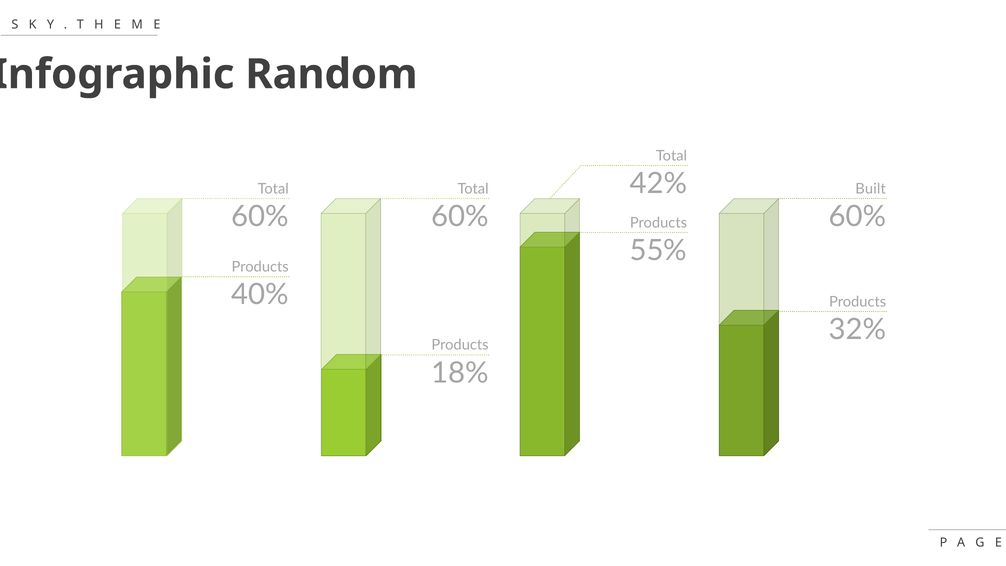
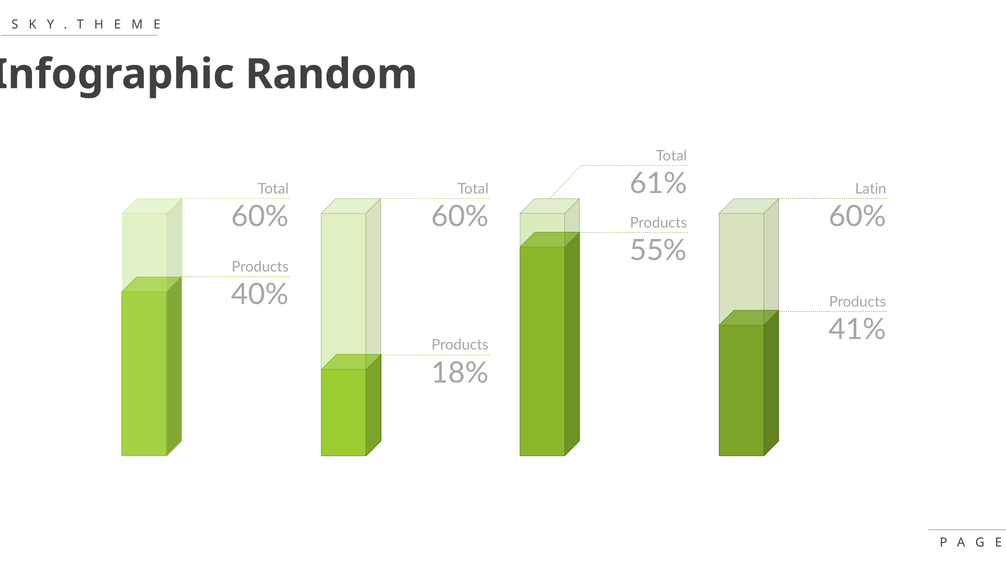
42%: 42% -> 61%
Built: Built -> Latin
32%: 32% -> 41%
